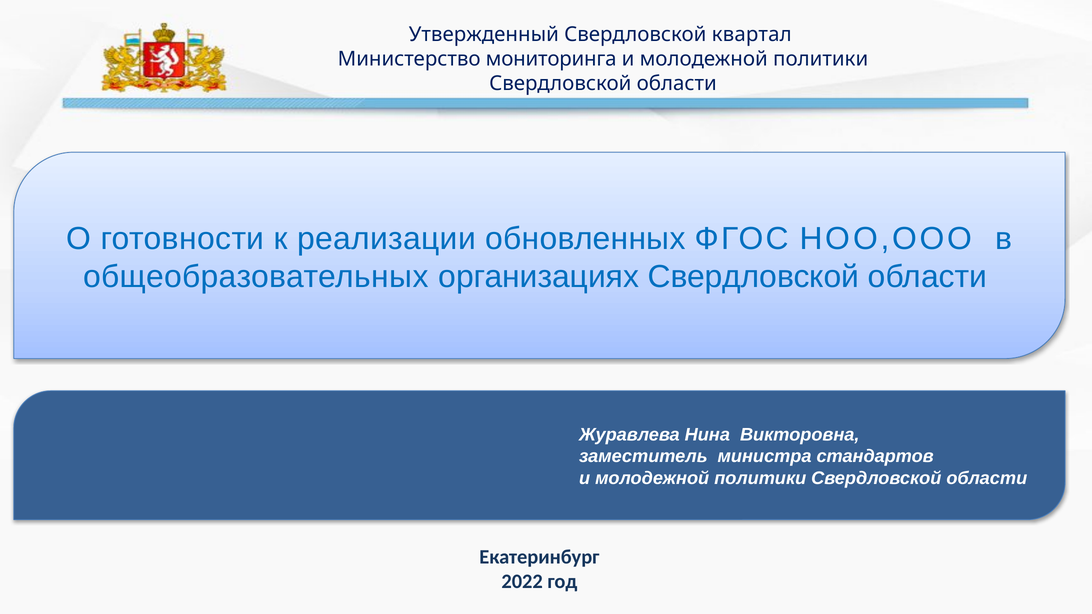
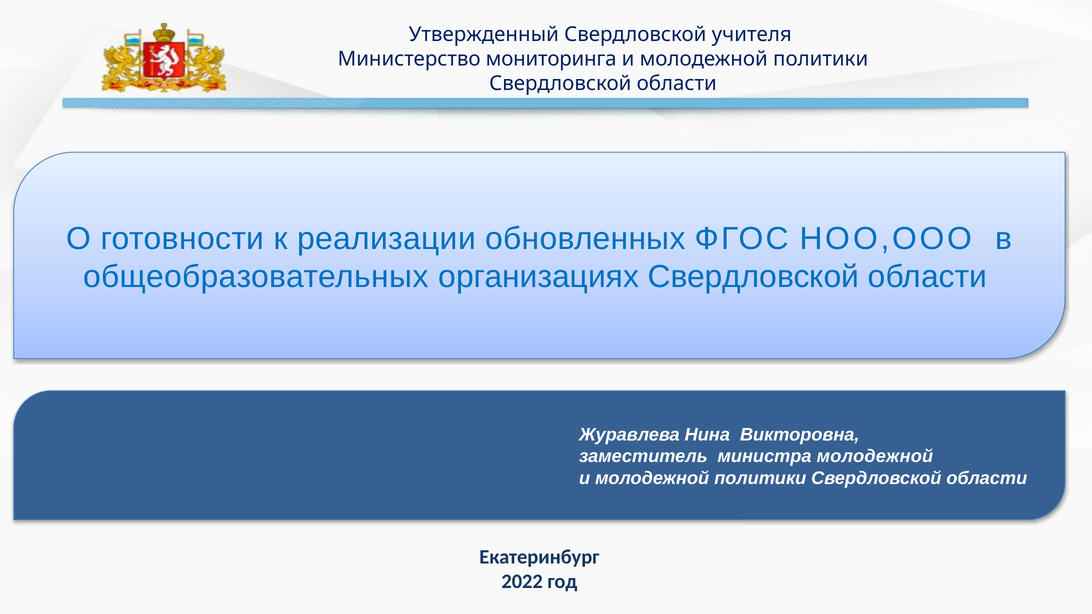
квартал: квартал -> учителя
министра стандартов: стандартов -> молодежной
